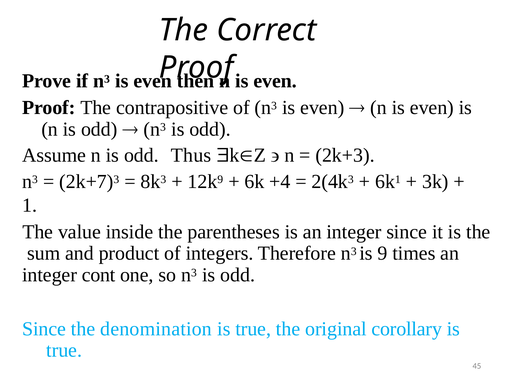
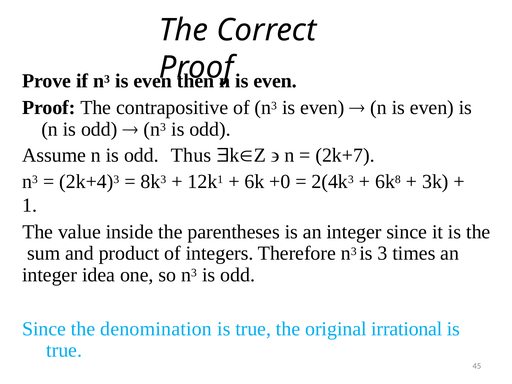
2k+3: 2k+3 -> 2k+7
2k+7: 2k+7 -> 2k+4
9 at (220, 179): 9 -> 1
+4: +4 -> +0
6k 1: 1 -> 8
is 9: 9 -> 3
cont: cont -> idea
corollary: corollary -> irrational
